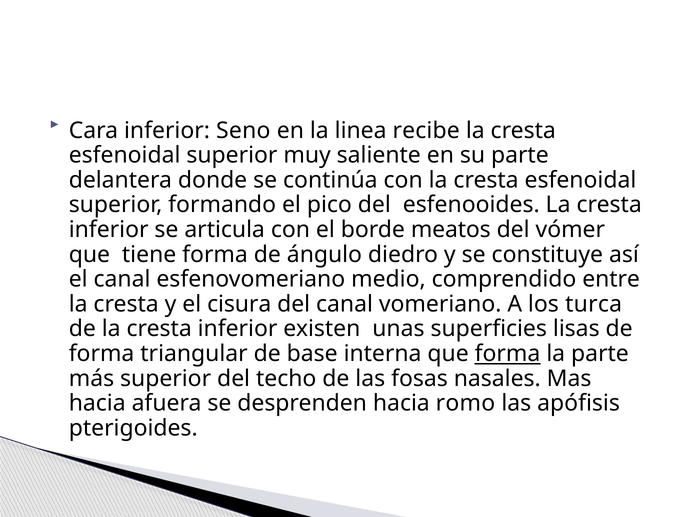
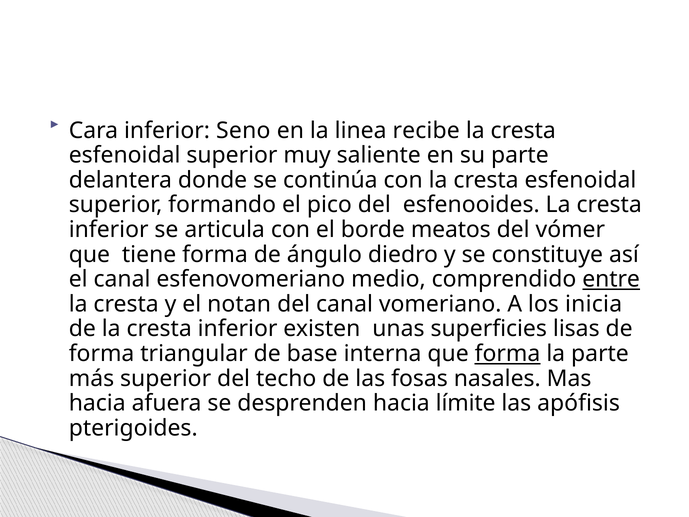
entre underline: none -> present
cisura: cisura -> notan
turca: turca -> inicia
romo: romo -> límite
